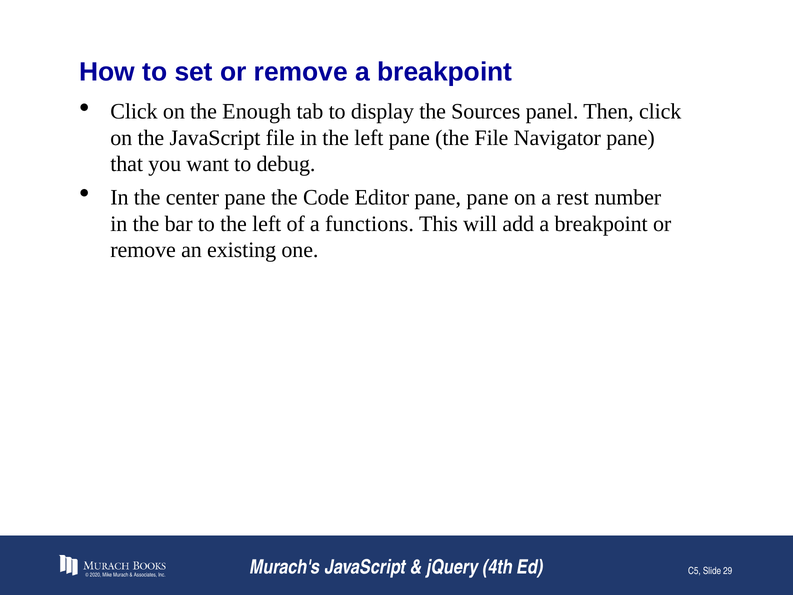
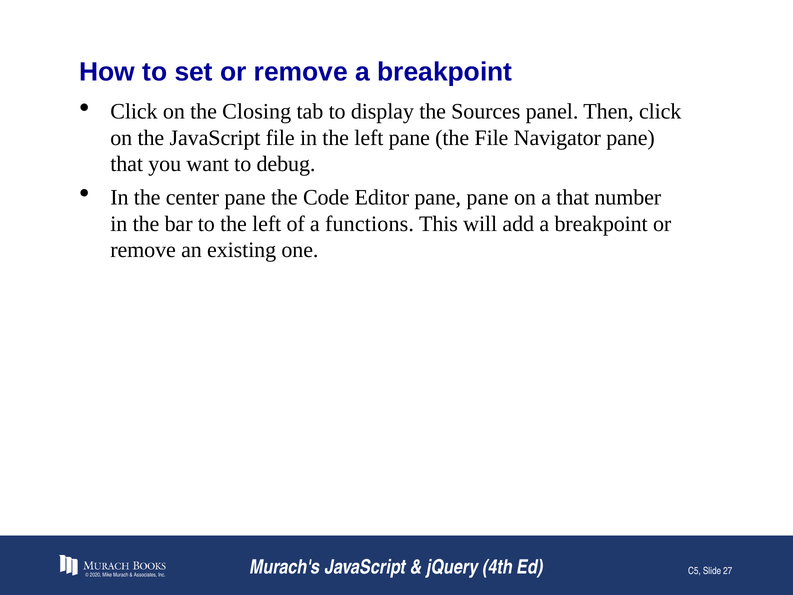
Enough: Enough -> Closing
a rest: rest -> that
29: 29 -> 27
